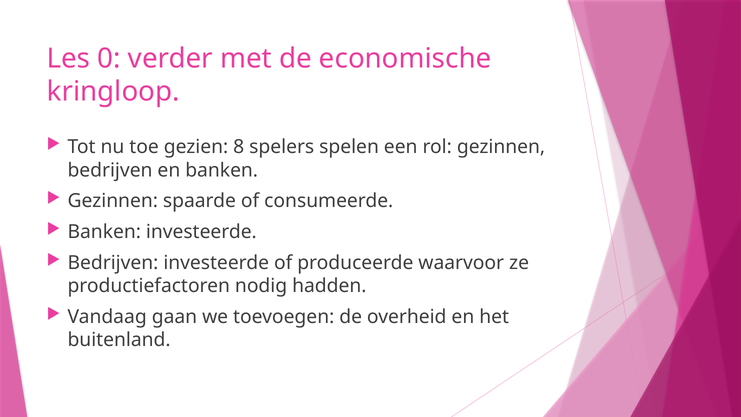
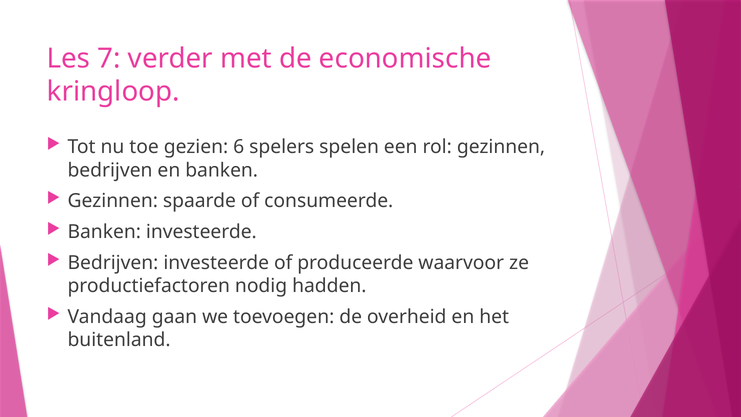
0: 0 -> 7
8: 8 -> 6
